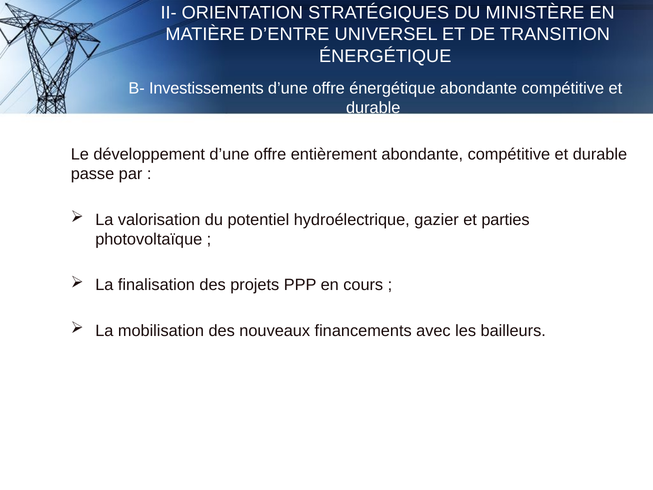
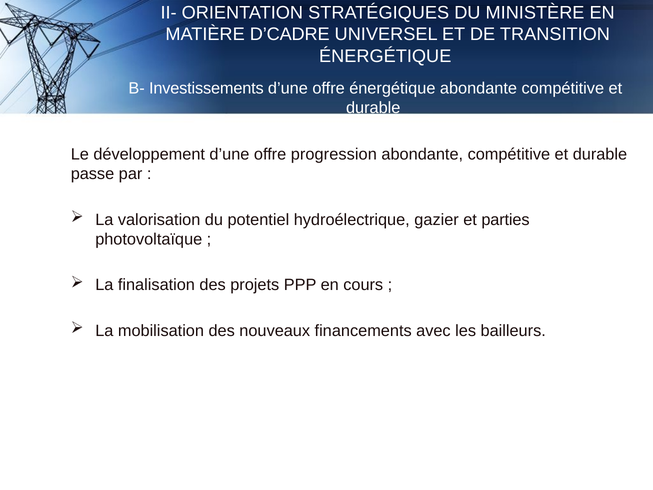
D’ENTRE: D’ENTRE -> D’CADRE
entièrement: entièrement -> progression
